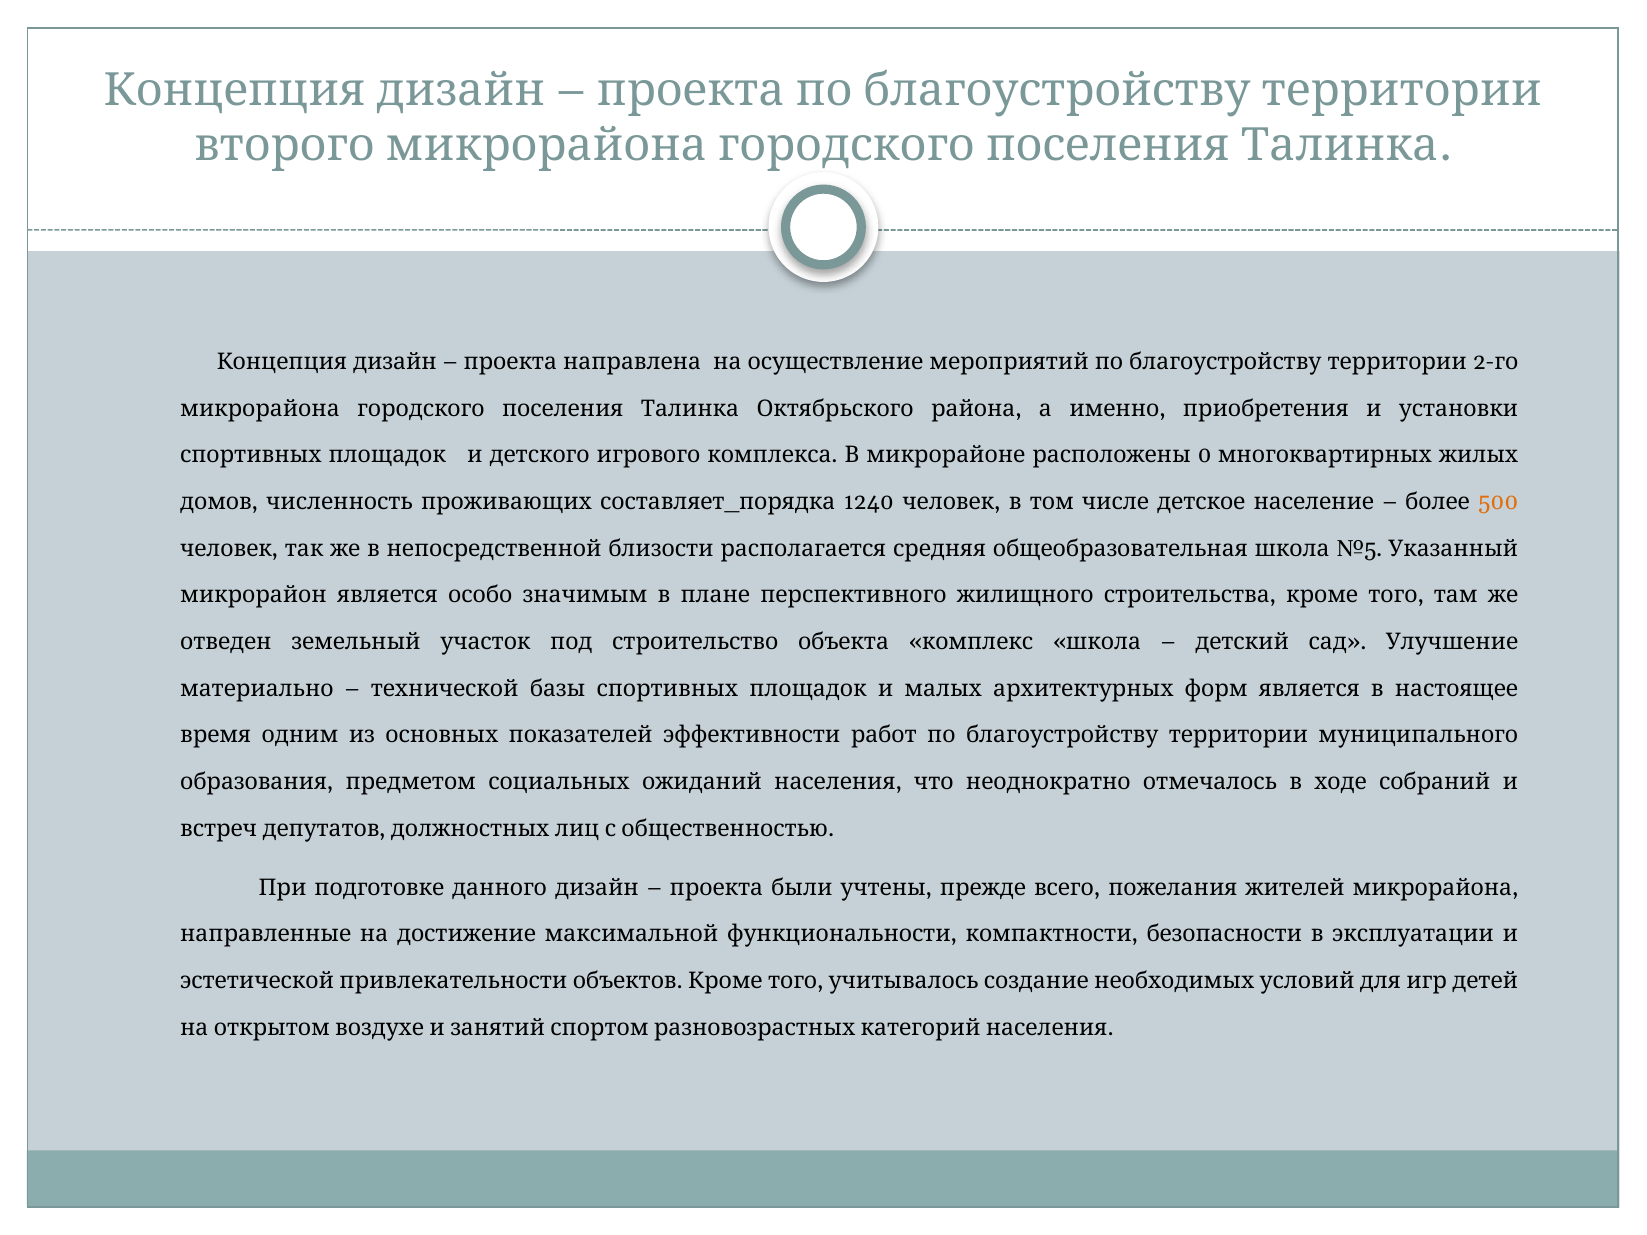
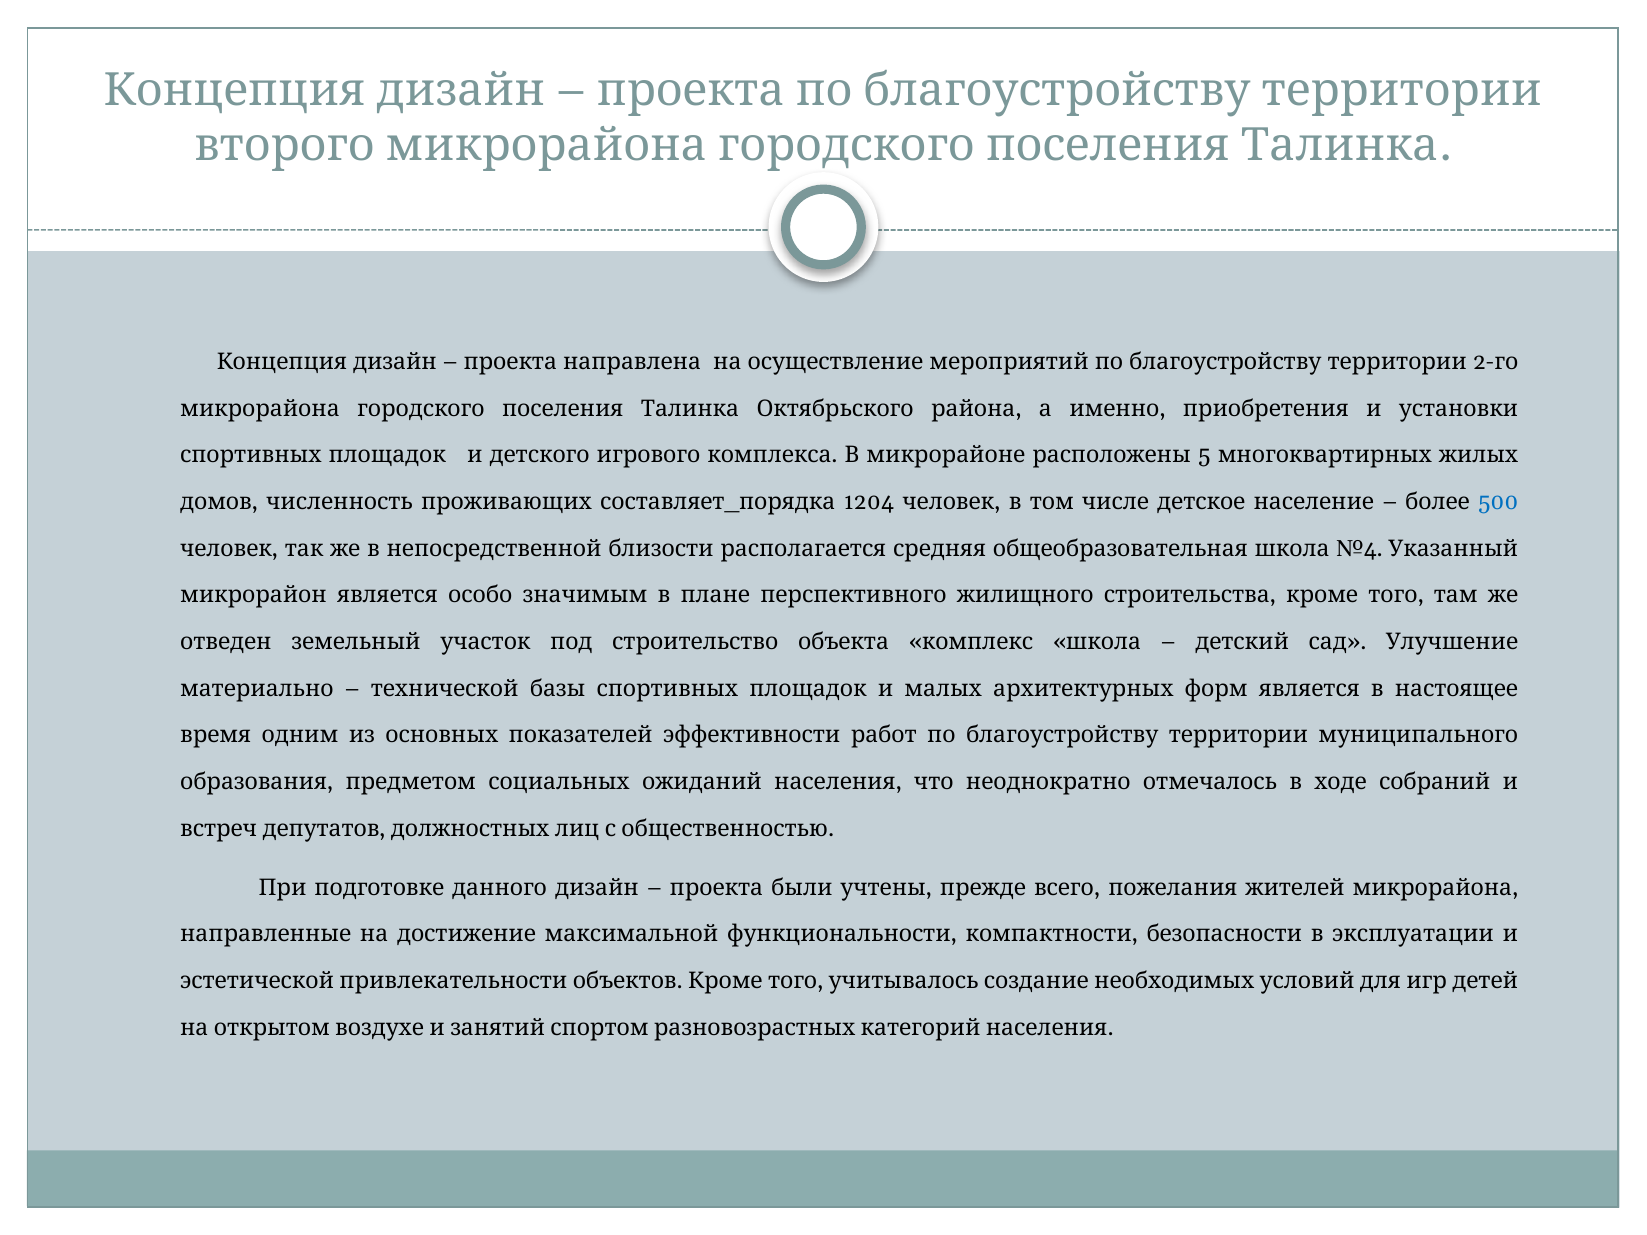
0: 0 -> 5
1240: 1240 -> 1204
500 colour: orange -> blue
№5: №5 -> №4
